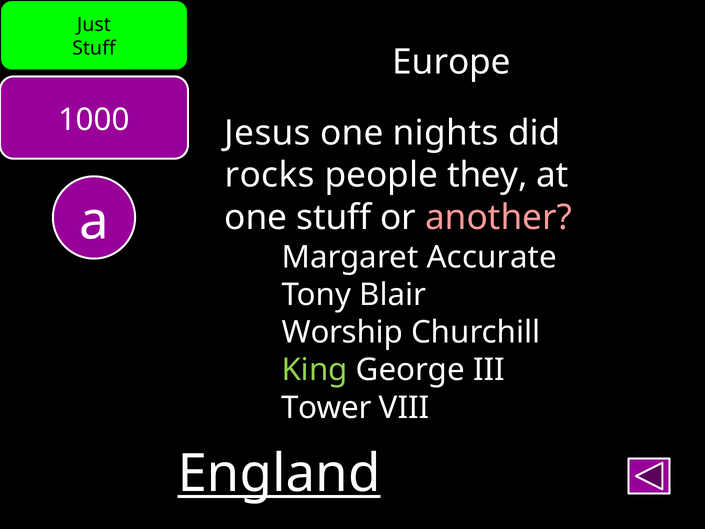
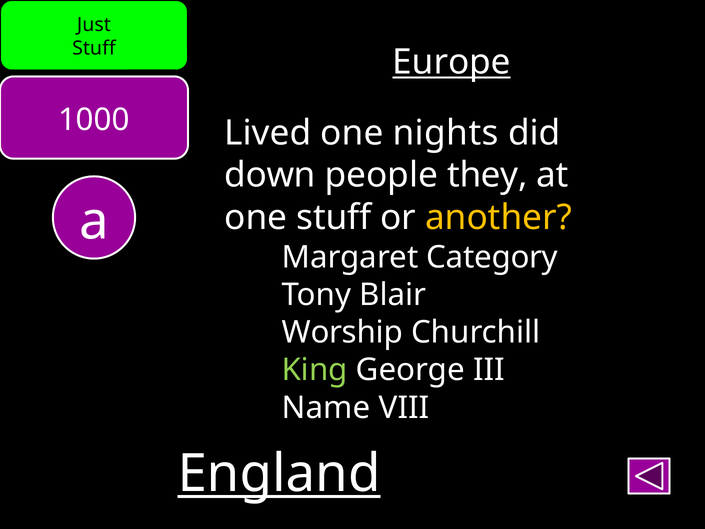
Europe underline: none -> present
Jesus: Jesus -> Lived
rocks: rocks -> down
another colour: pink -> yellow
Accurate: Accurate -> Category
Tower: Tower -> Name
